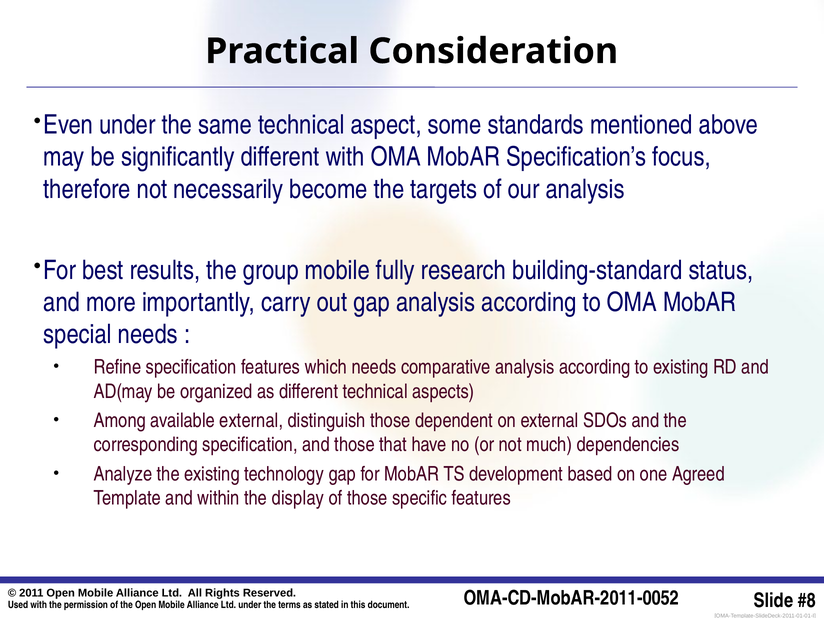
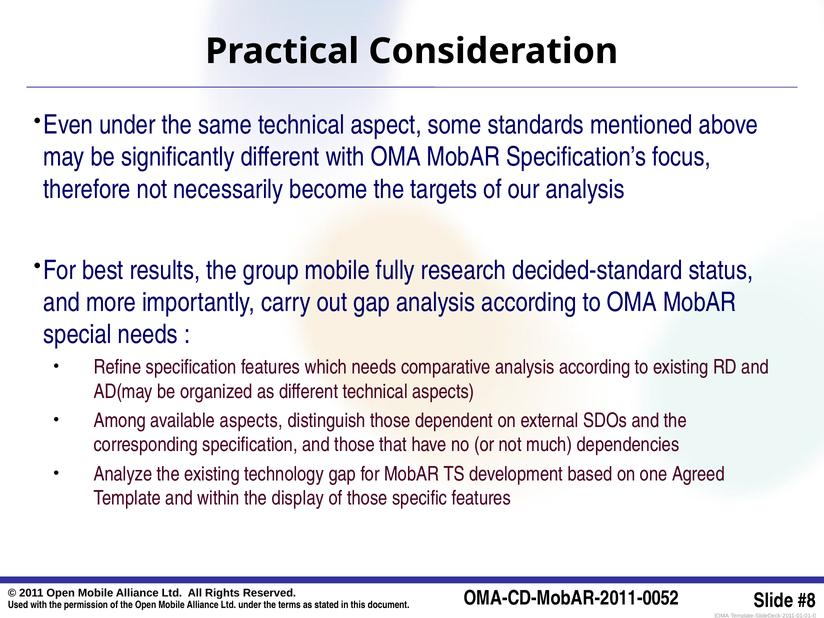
building-standard: building-standard -> decided-standard
available external: external -> aspects
